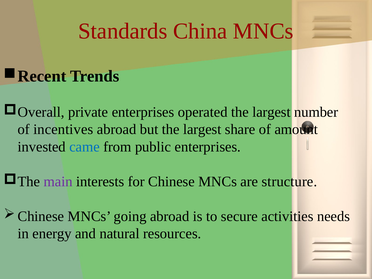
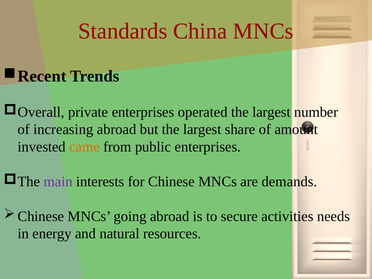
incentives: incentives -> increasing
came colour: blue -> orange
structure: structure -> demands
